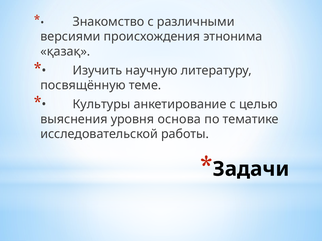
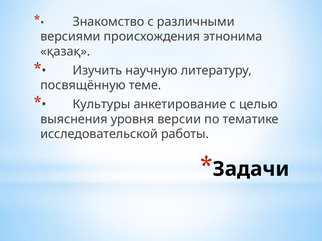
основа: основа -> версии
